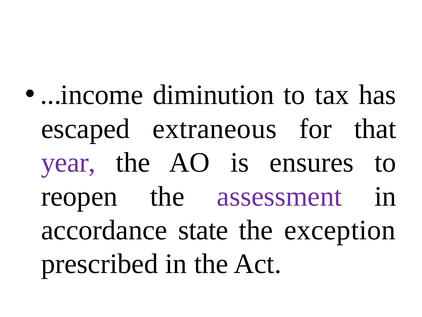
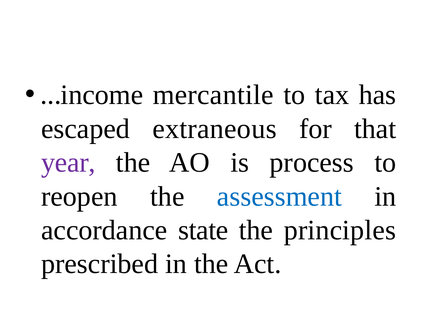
diminution: diminution -> mercantile
ensures: ensures -> process
assessment colour: purple -> blue
exception: exception -> principles
